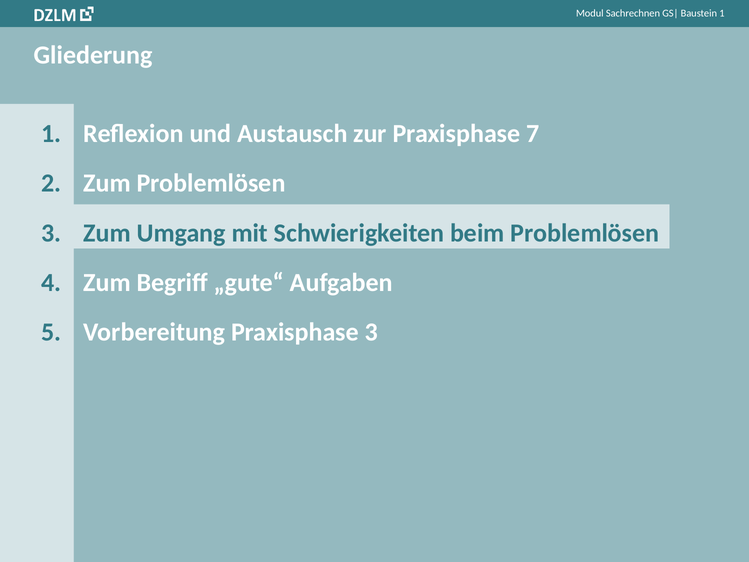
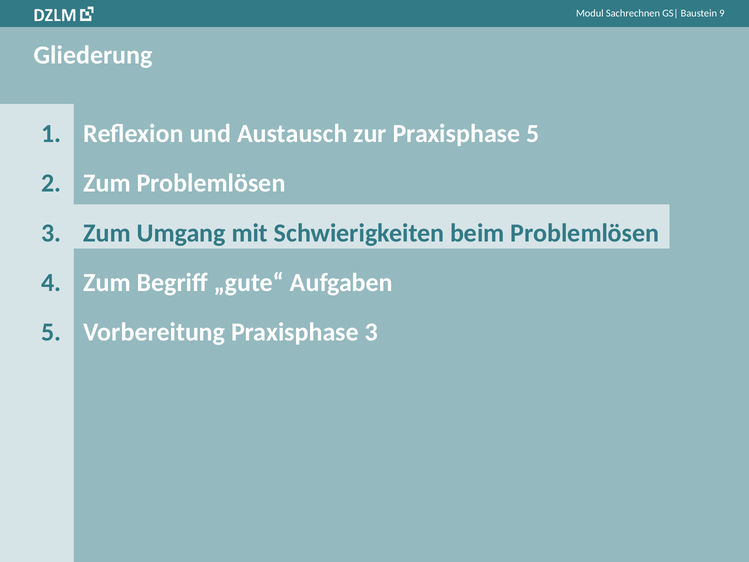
1 at (722, 13): 1 -> 9
Praxisphase 7: 7 -> 5
